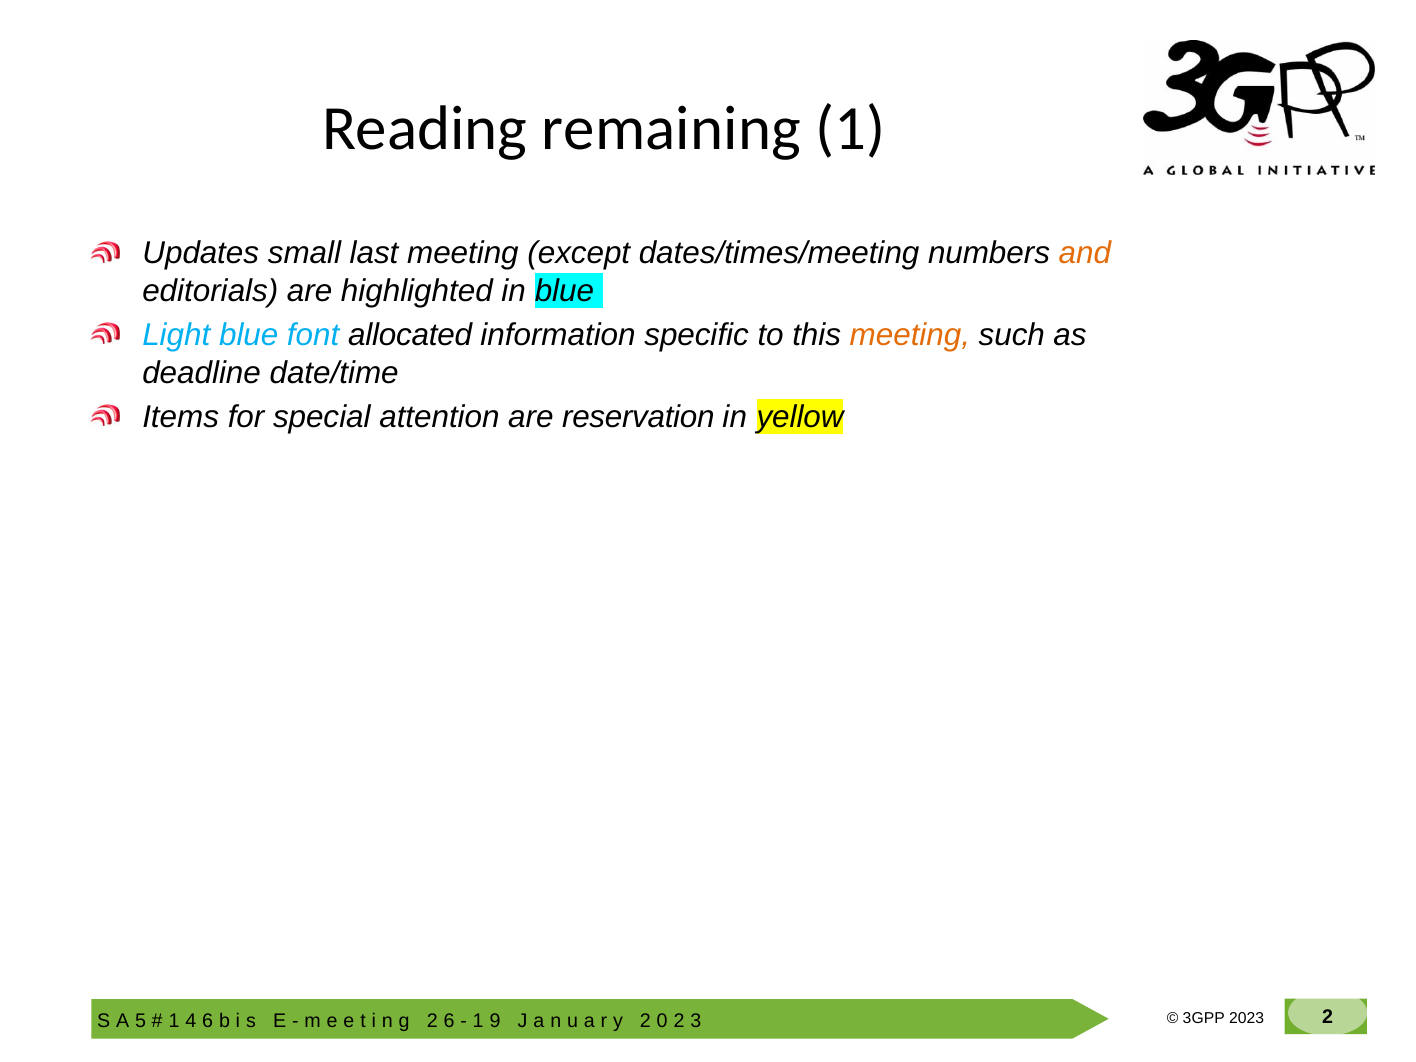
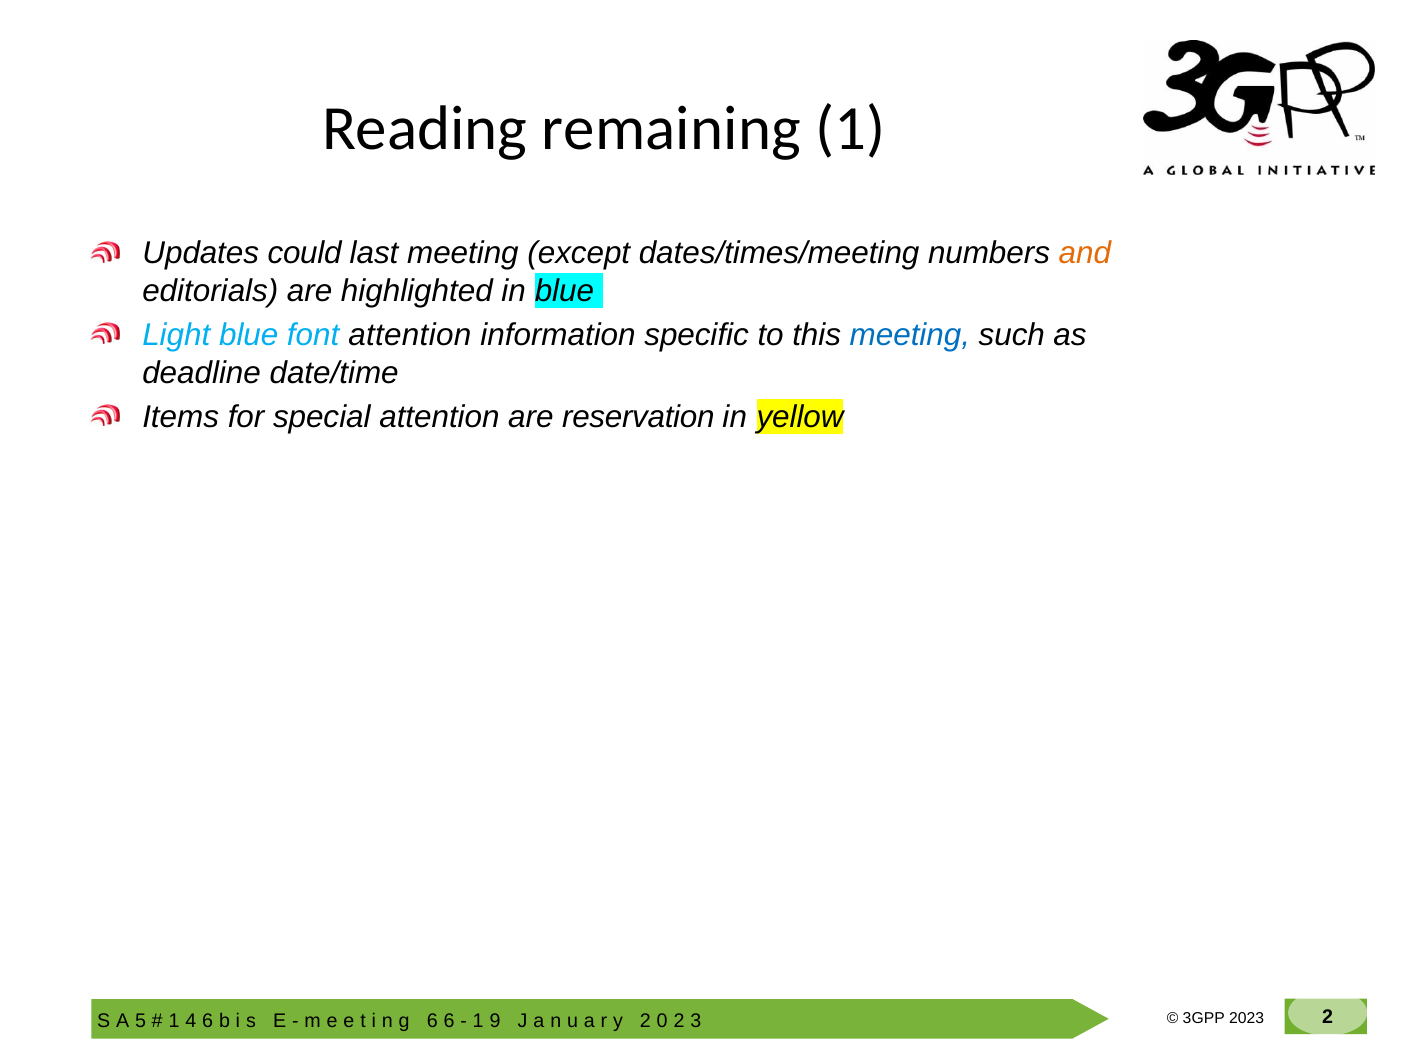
small: small -> could
font allocated: allocated -> attention
meeting at (910, 335) colour: orange -> blue
2 at (432, 1021): 2 -> 6
